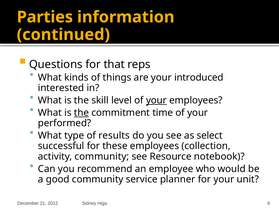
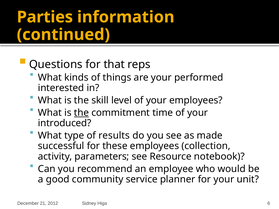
introduced: introduced -> performed
your at (156, 100) underline: present -> none
performed: performed -> introduced
select: select -> made
activity community: community -> parameters
